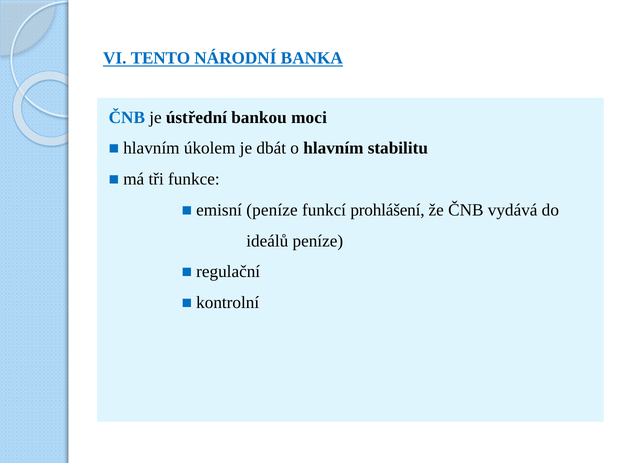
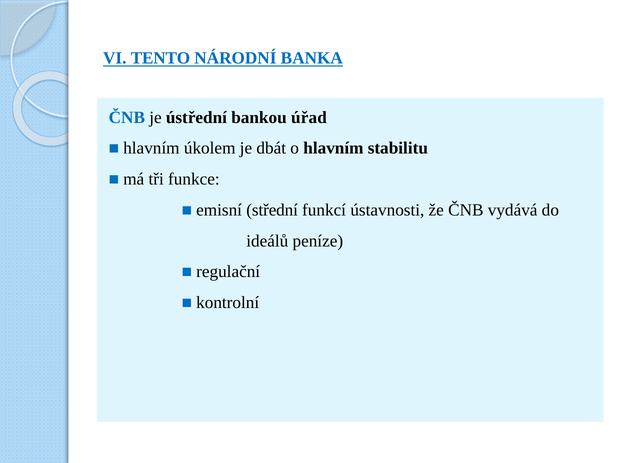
moci: moci -> úřad
emisní peníze: peníze -> střední
prohlášení: prohlášení -> ústavnosti
